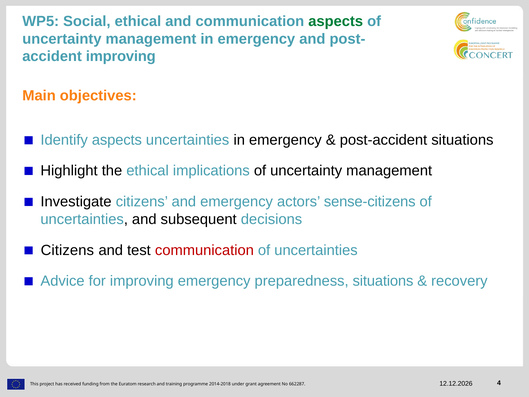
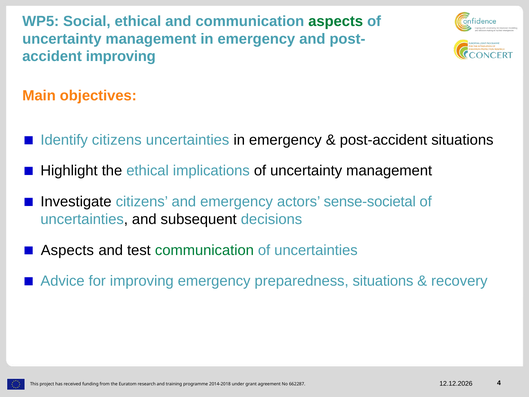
Identify aspects: aspects -> citizens
sense-citizens: sense-citizens -> sense-societal
Citizens at (67, 250): Citizens -> Aspects
communication at (204, 250) colour: red -> green
